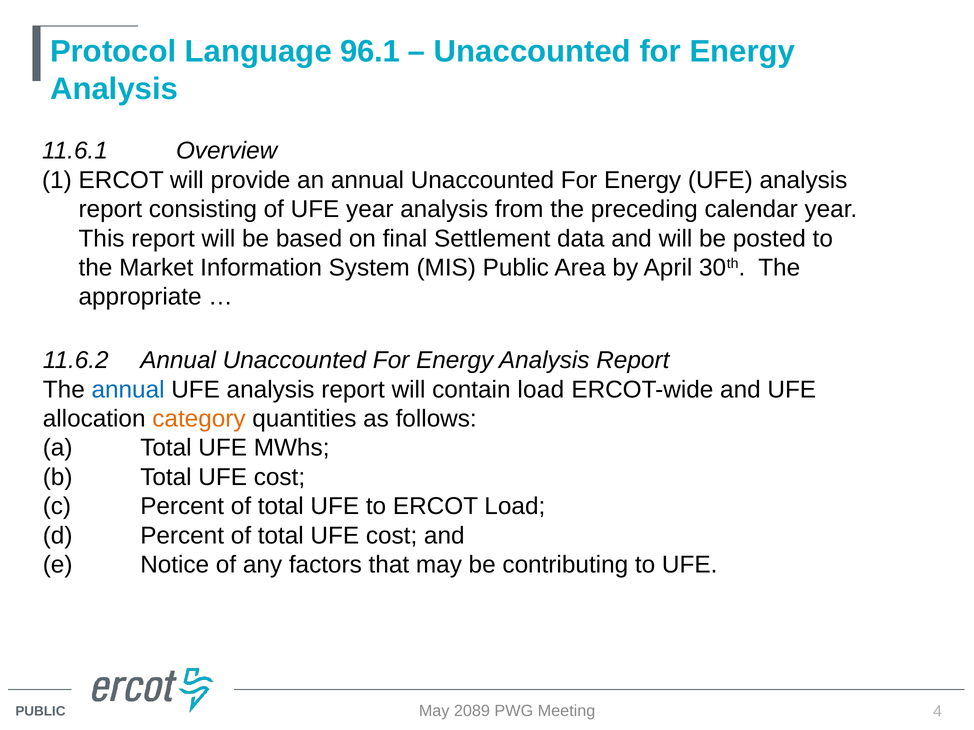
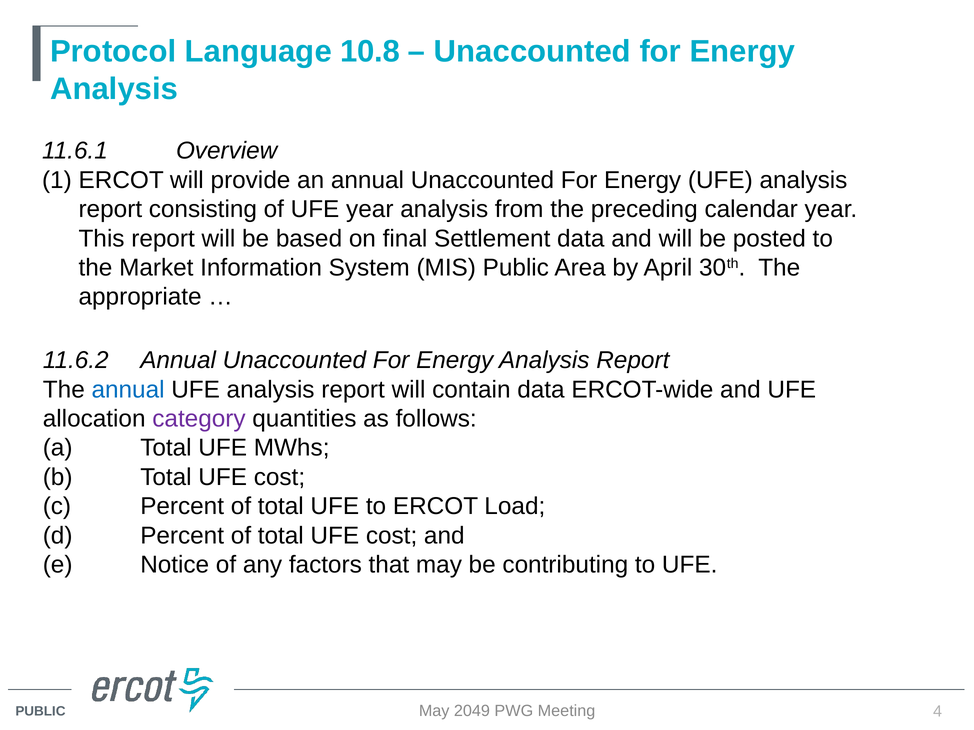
96.1: 96.1 -> 10.8
contain load: load -> data
category colour: orange -> purple
2089: 2089 -> 2049
